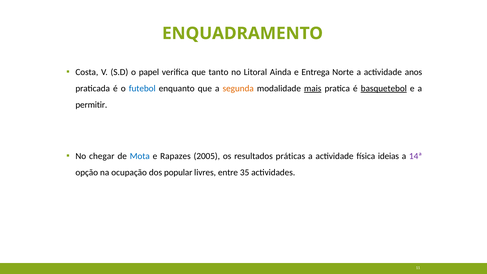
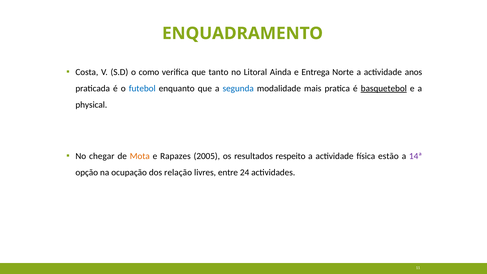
papel: papel -> como
segunda colour: orange -> blue
mais underline: present -> none
permitir: permitir -> physical
Mota colour: blue -> orange
práticas: práticas -> respeito
ideias: ideias -> estão
popular: popular -> relação
35: 35 -> 24
